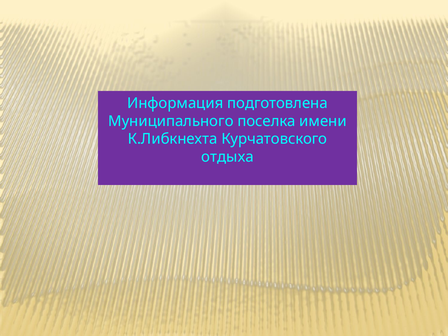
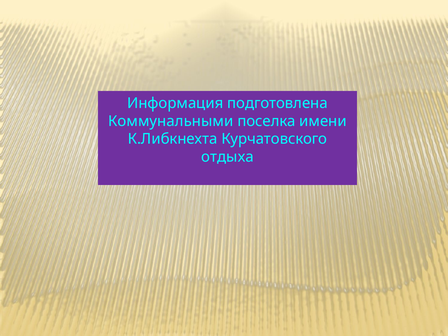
Муниципального: Муниципального -> Коммунальными
